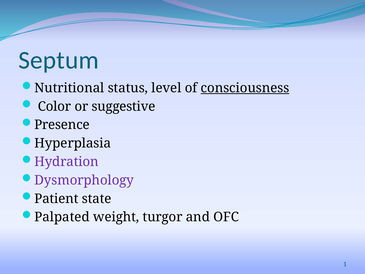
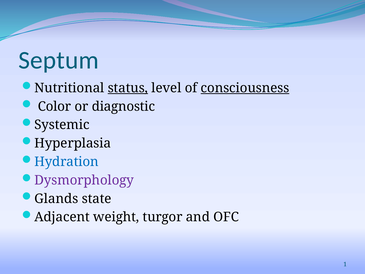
status underline: none -> present
suggestive: suggestive -> diagnostic
Presence: Presence -> Systemic
Hydration colour: purple -> blue
Patient: Patient -> Glands
Palpated: Palpated -> Adjacent
